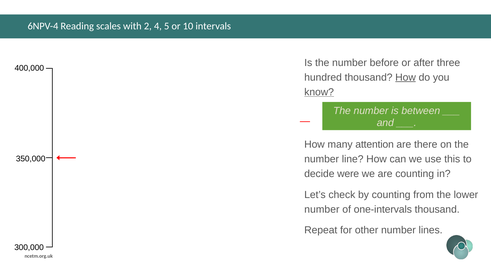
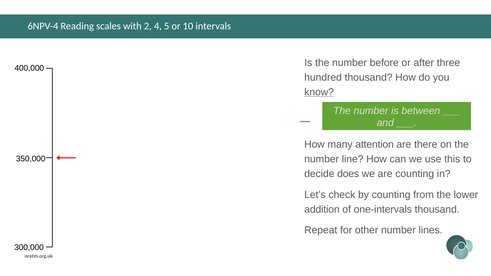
How at (406, 77) underline: present -> none
were: were -> does
number at (322, 210): number -> addition
